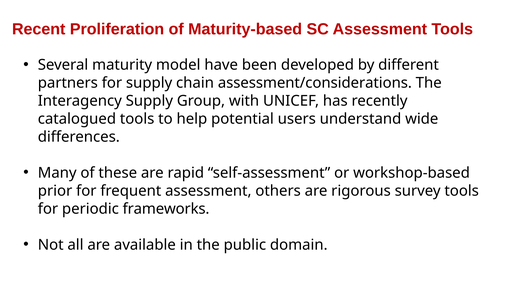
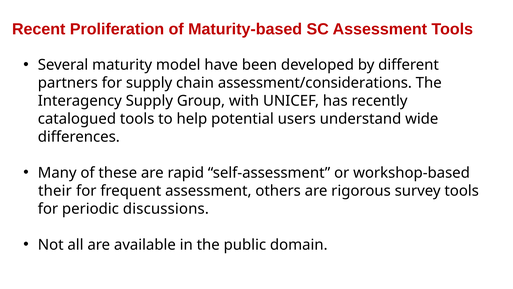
prior: prior -> their
frameworks: frameworks -> discussions
